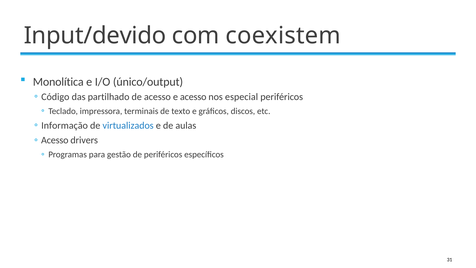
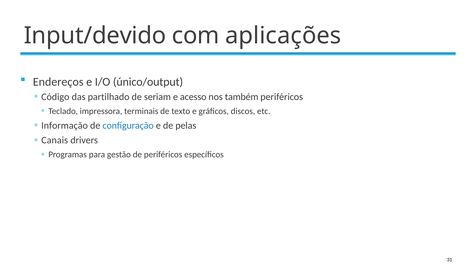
coexistem: coexistem -> aplicações
Monolítica: Monolítica -> Endereços
de acesso: acesso -> seriam
especial: especial -> também
virtualizados: virtualizados -> configuração
aulas: aulas -> pelas
Acesso at (55, 140): Acesso -> Canais
